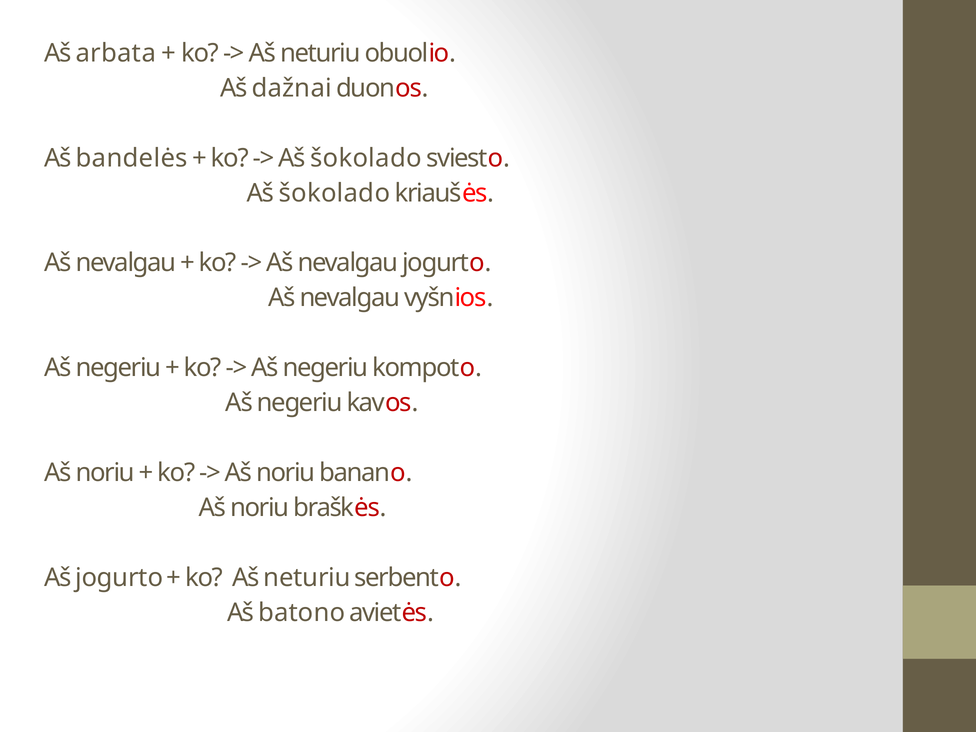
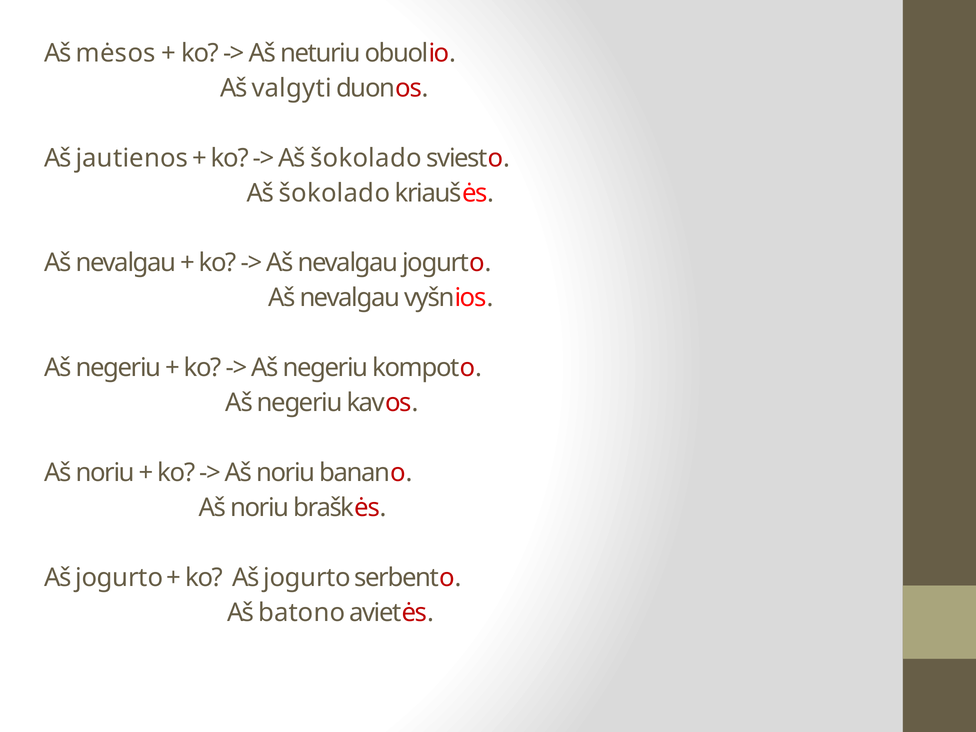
arbata: arbata -> mėsos
dažnai: dažnai -> valgyti
bandelės: bandelės -> jautienos
ko Aš neturiu: neturiu -> jogurto
